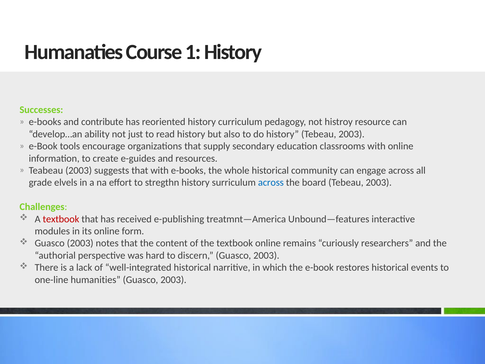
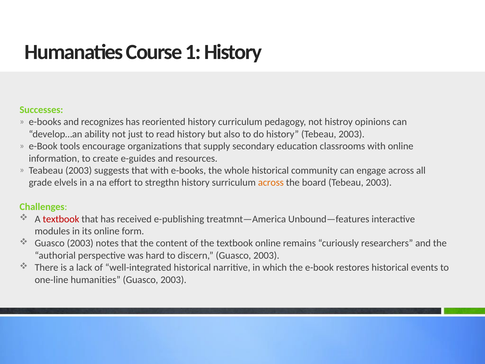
contribute: contribute -> recognizes
resource: resource -> opinions
across at (271, 183) colour: blue -> orange
